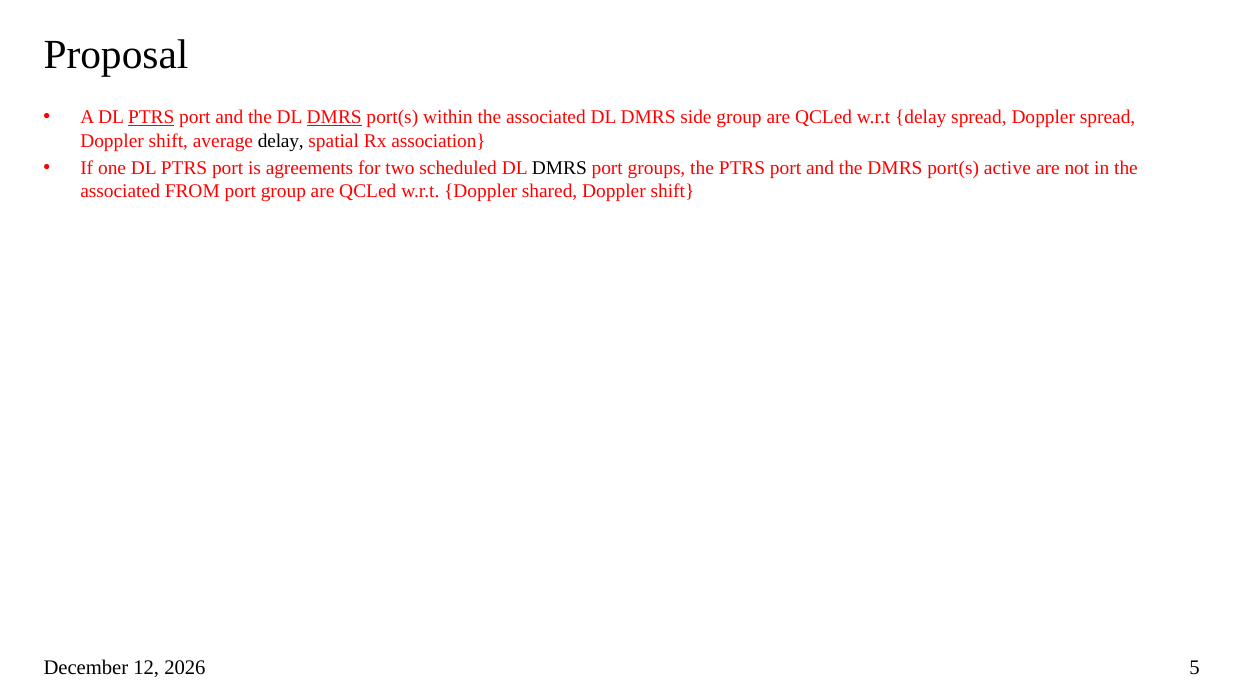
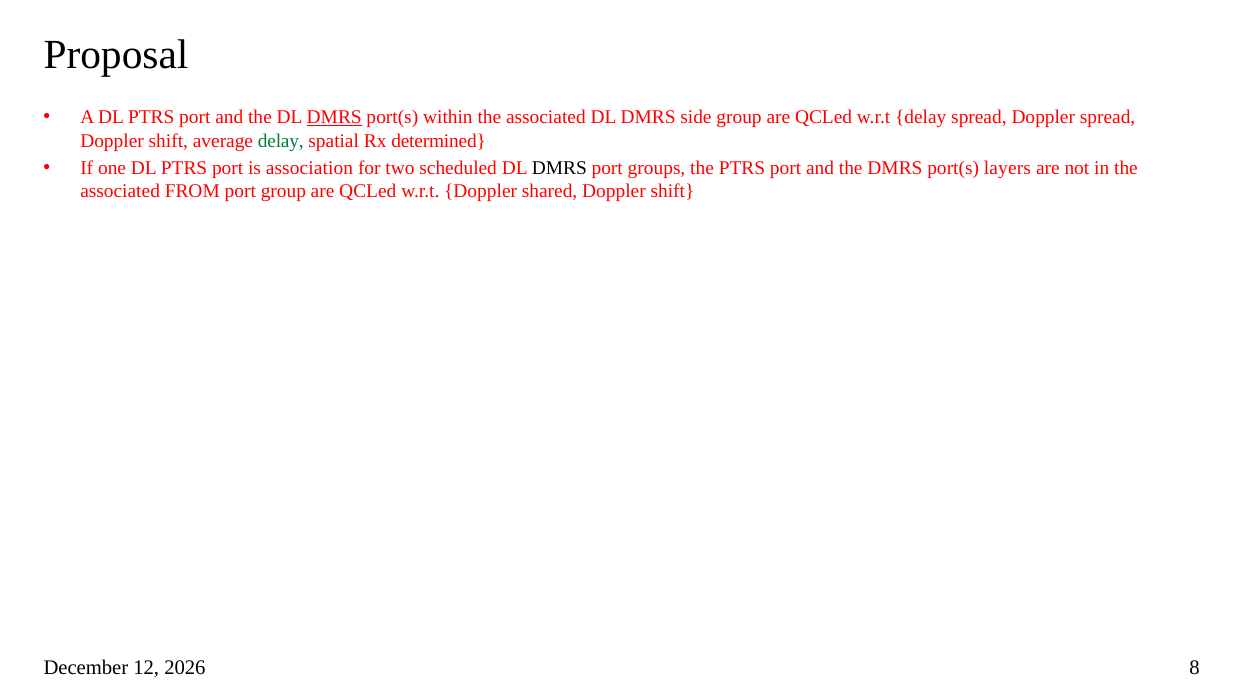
PTRS at (151, 118) underline: present -> none
delay at (281, 141) colour: black -> green
association: association -> determined
agreements: agreements -> association
active: active -> layers
5: 5 -> 8
